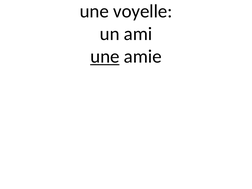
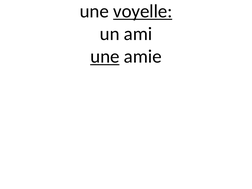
voyelle underline: none -> present
